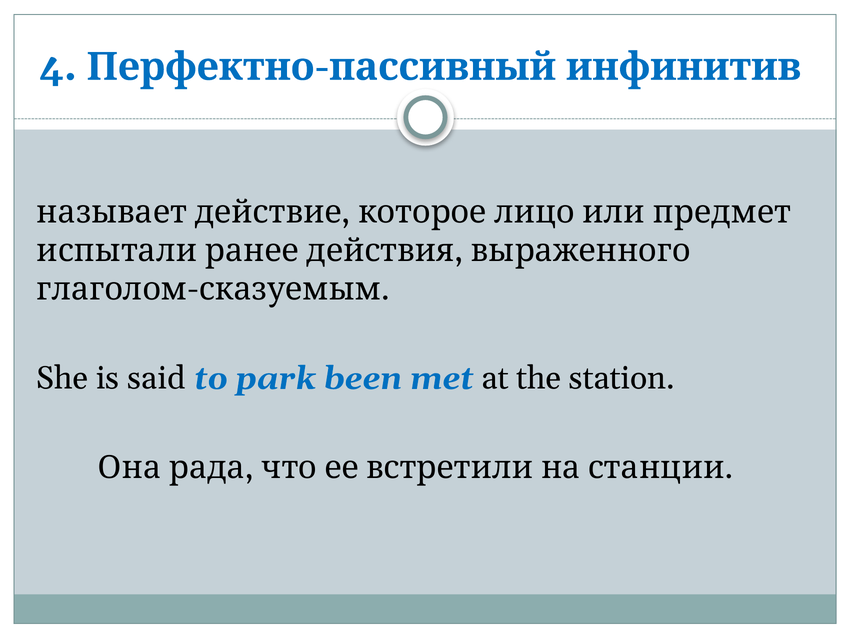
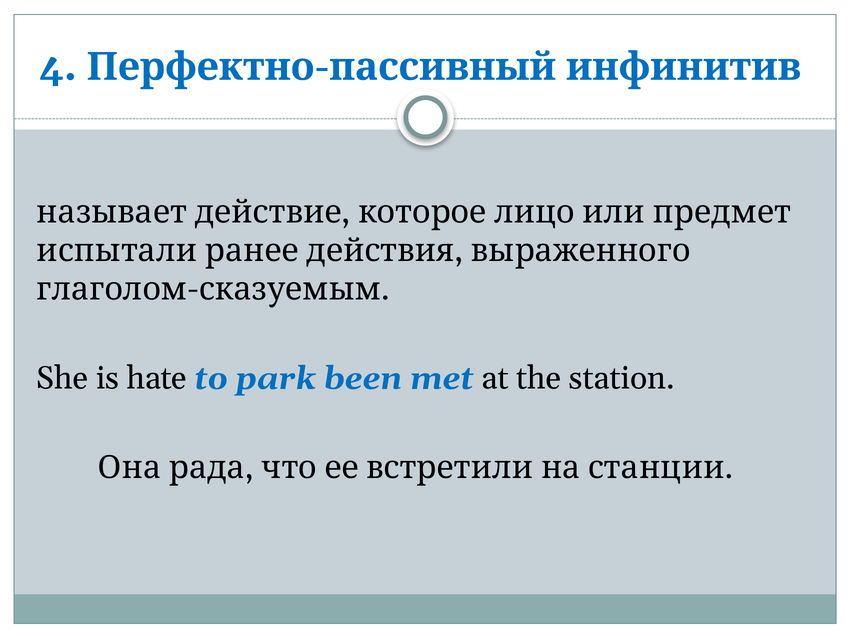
said: said -> hate
